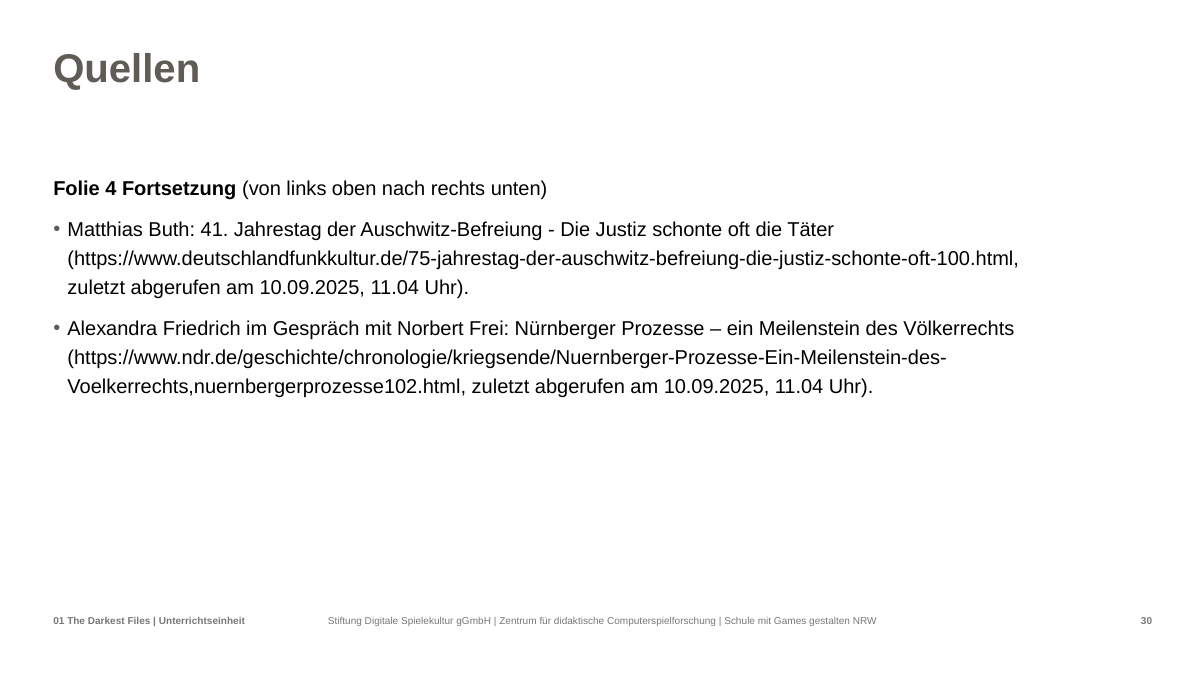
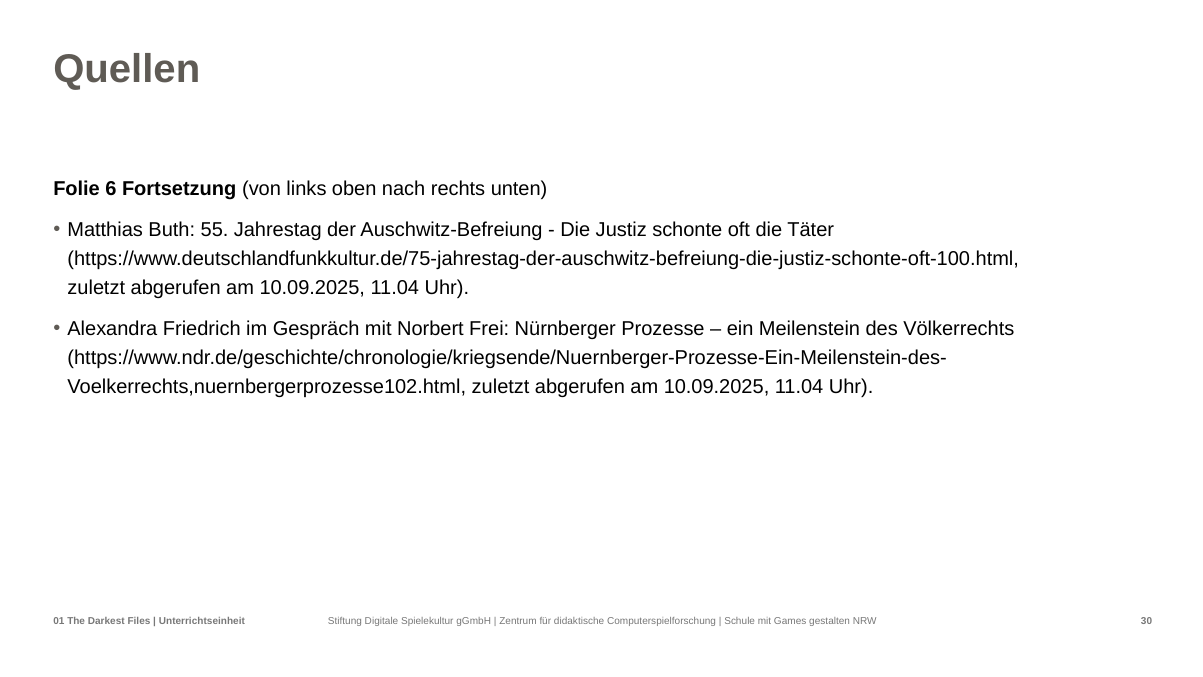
4: 4 -> 6
41: 41 -> 55
